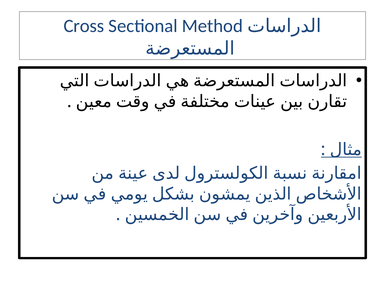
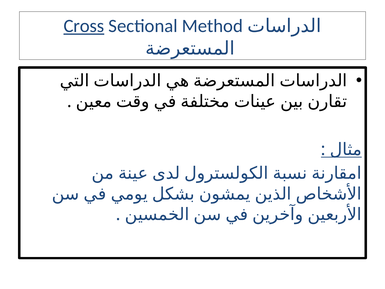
Cross underline: none -> present
